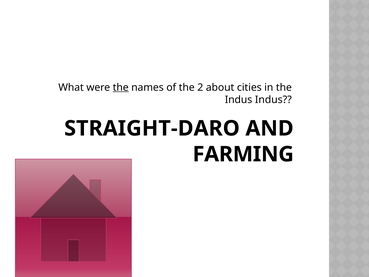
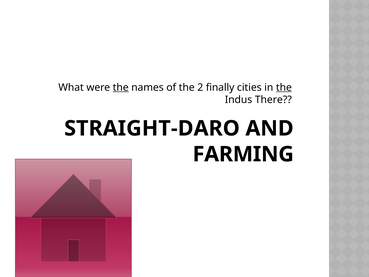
about: about -> finally
the at (284, 87) underline: none -> present
Indus Indus: Indus -> There
